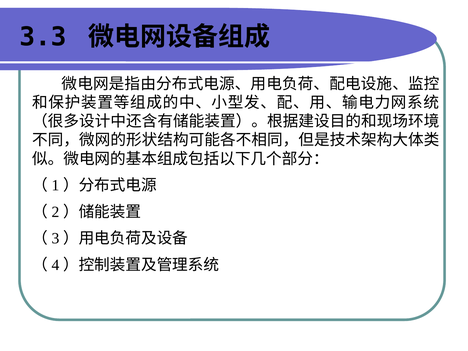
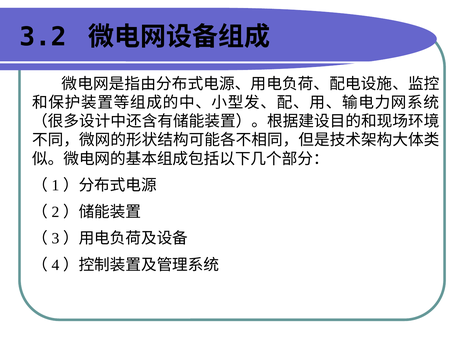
3.3: 3.3 -> 3.2
